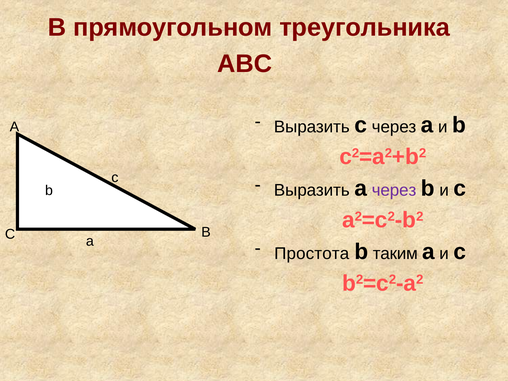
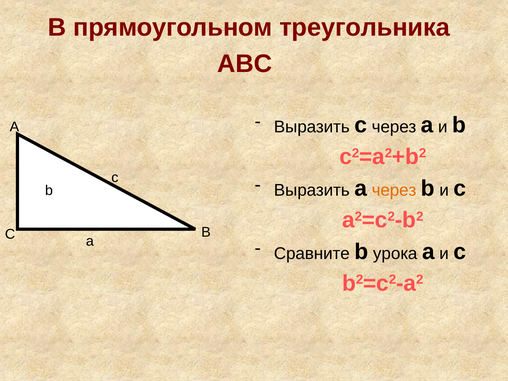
через at (394, 190) colour: purple -> orange
Простота: Простота -> Сравните
таким: таким -> урока
